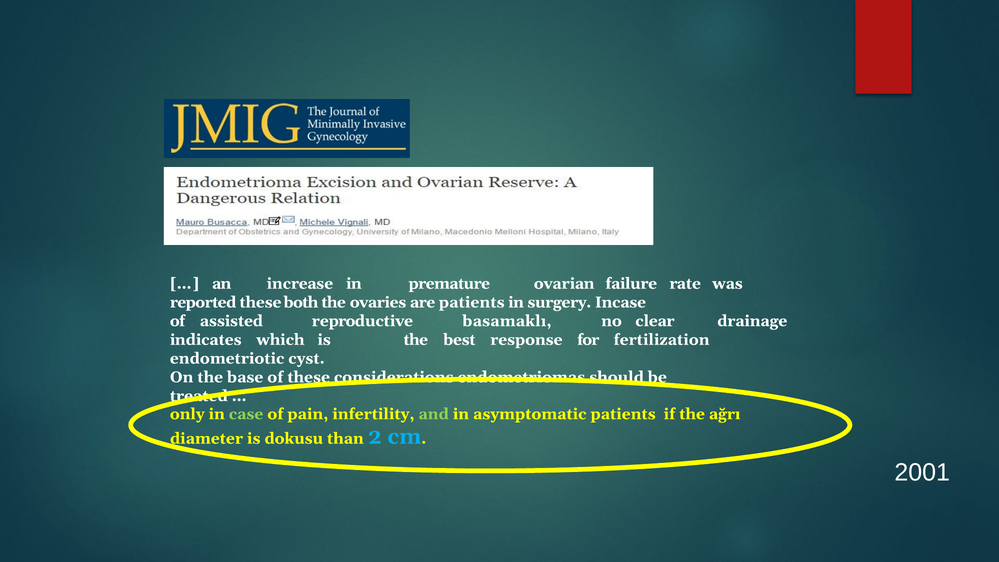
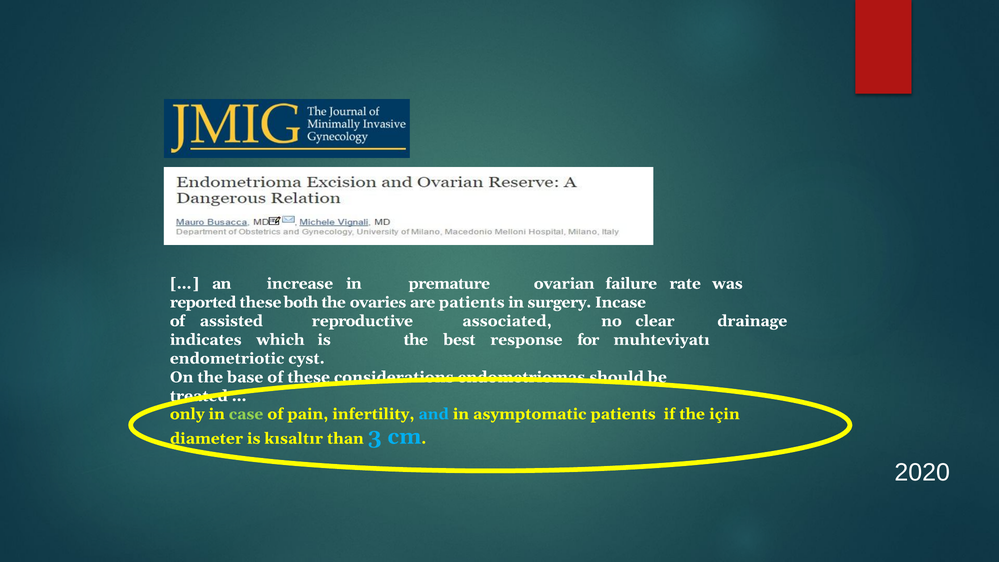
basamaklı: basamaklı -> associated
fertilization: fertilization -> muhteviyatı
and colour: light green -> light blue
ağrı: ağrı -> için
dokusu: dokusu -> kısaltır
2: 2 -> 3
2001: 2001 -> 2020
